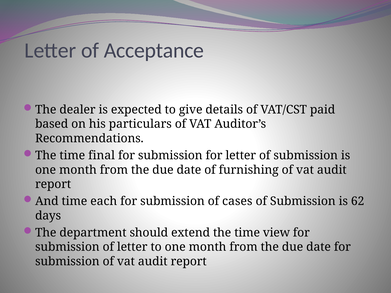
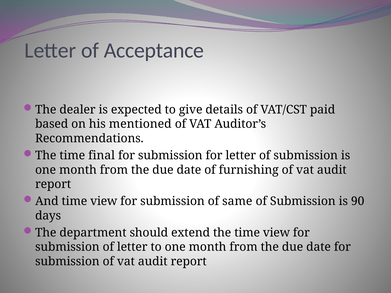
particulars: particulars -> mentioned
And time each: each -> view
cases: cases -> same
62: 62 -> 90
